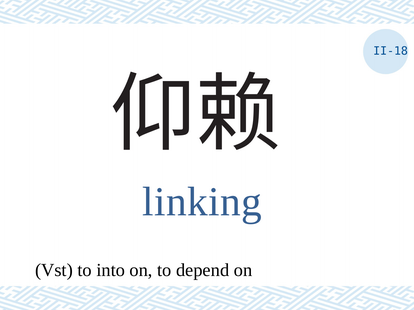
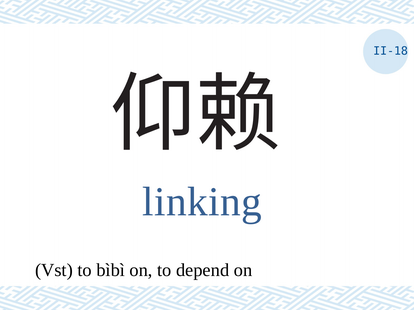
into: into -> bìbì
